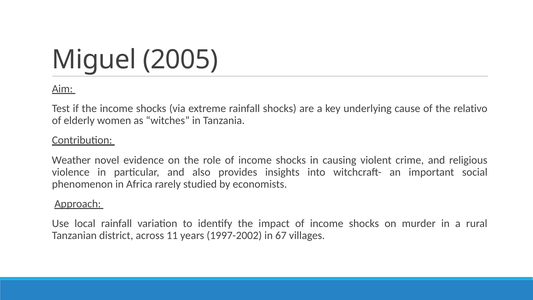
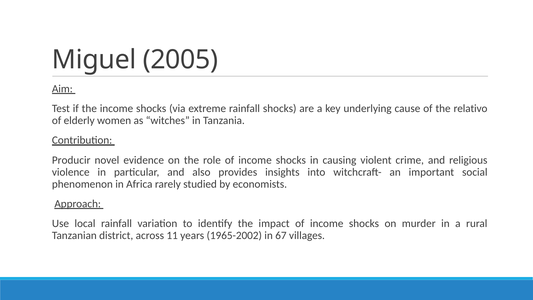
Weather: Weather -> Producir
1997-2002: 1997-2002 -> 1965-2002
